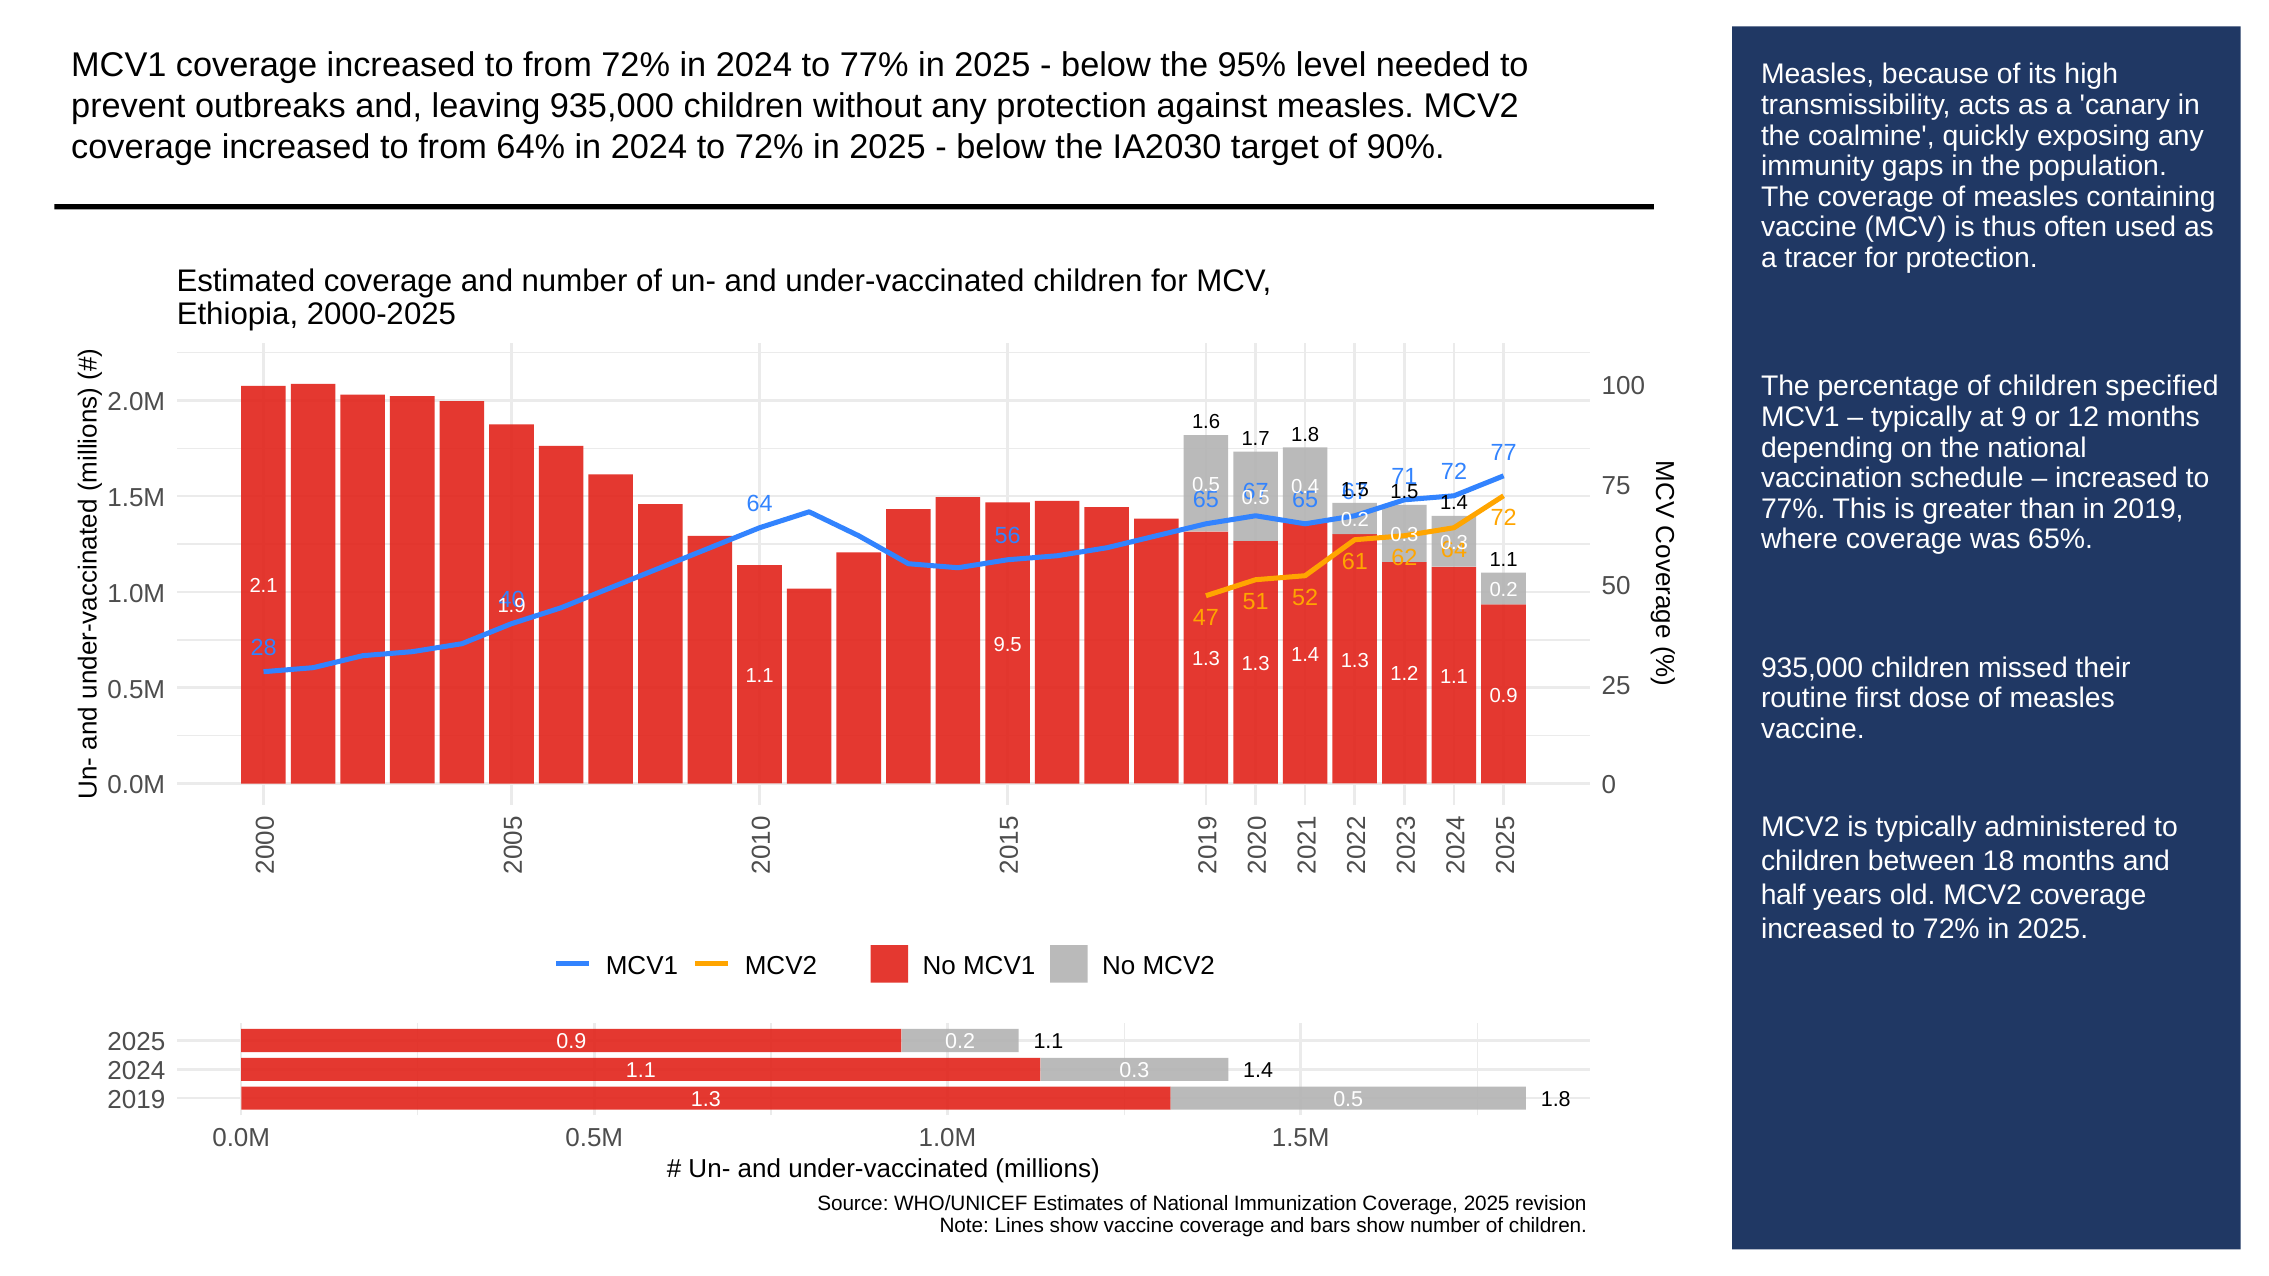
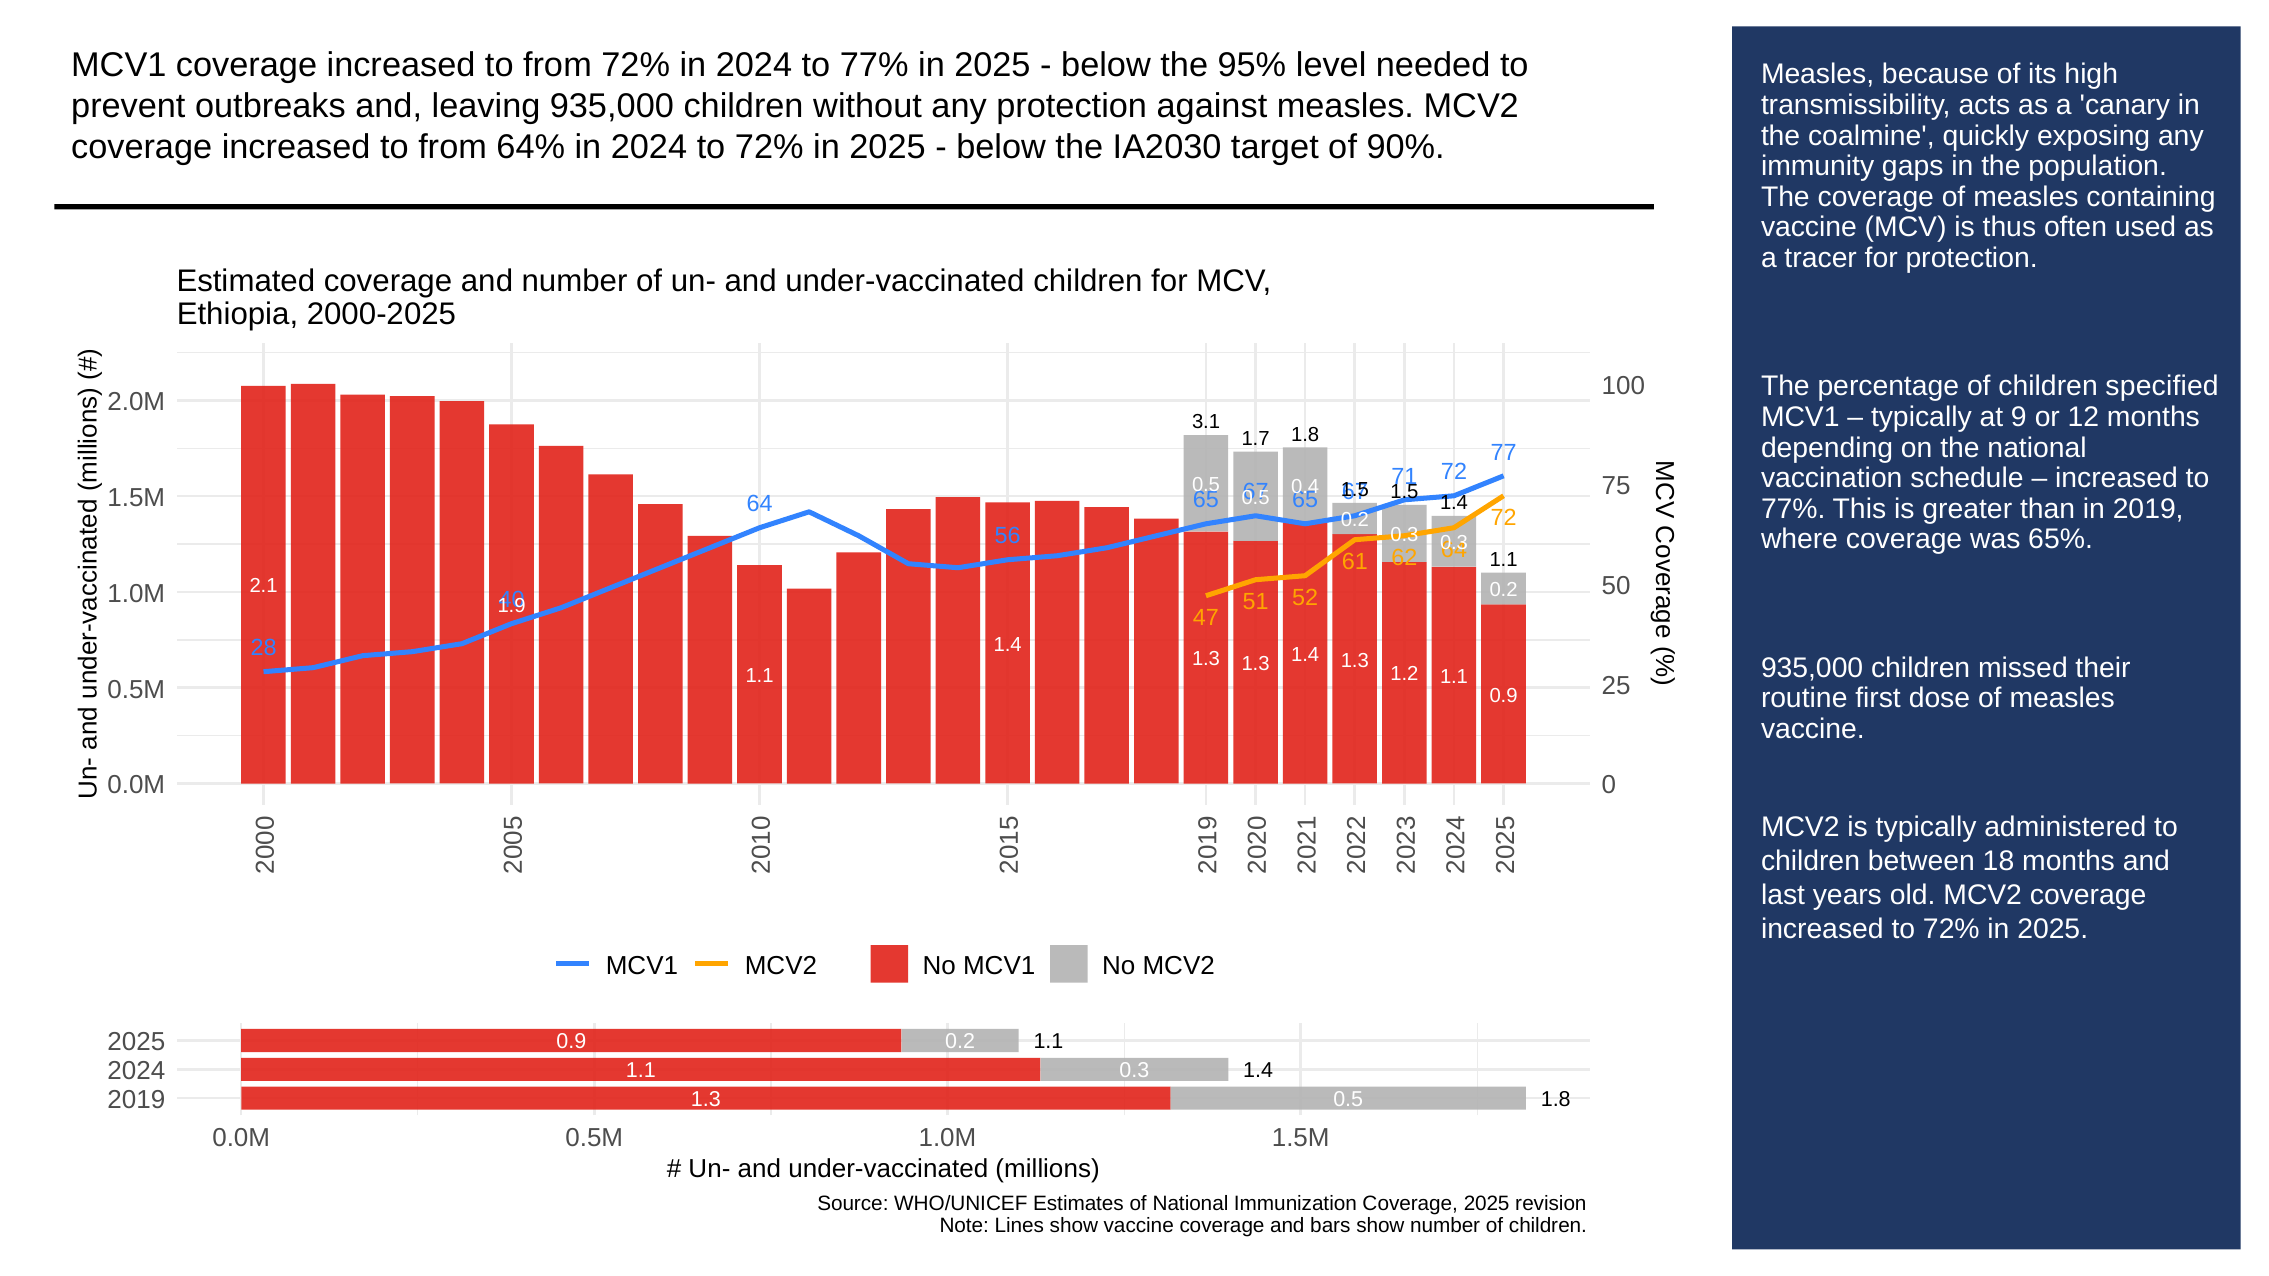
1.6: 1.6 -> 3.1
9.5 at (1008, 645): 9.5 -> 1.4
half: half -> last
